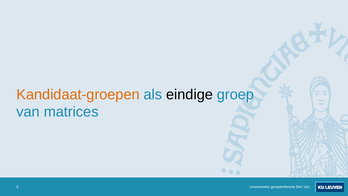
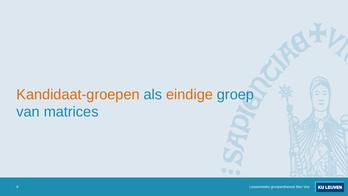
eindige colour: black -> orange
